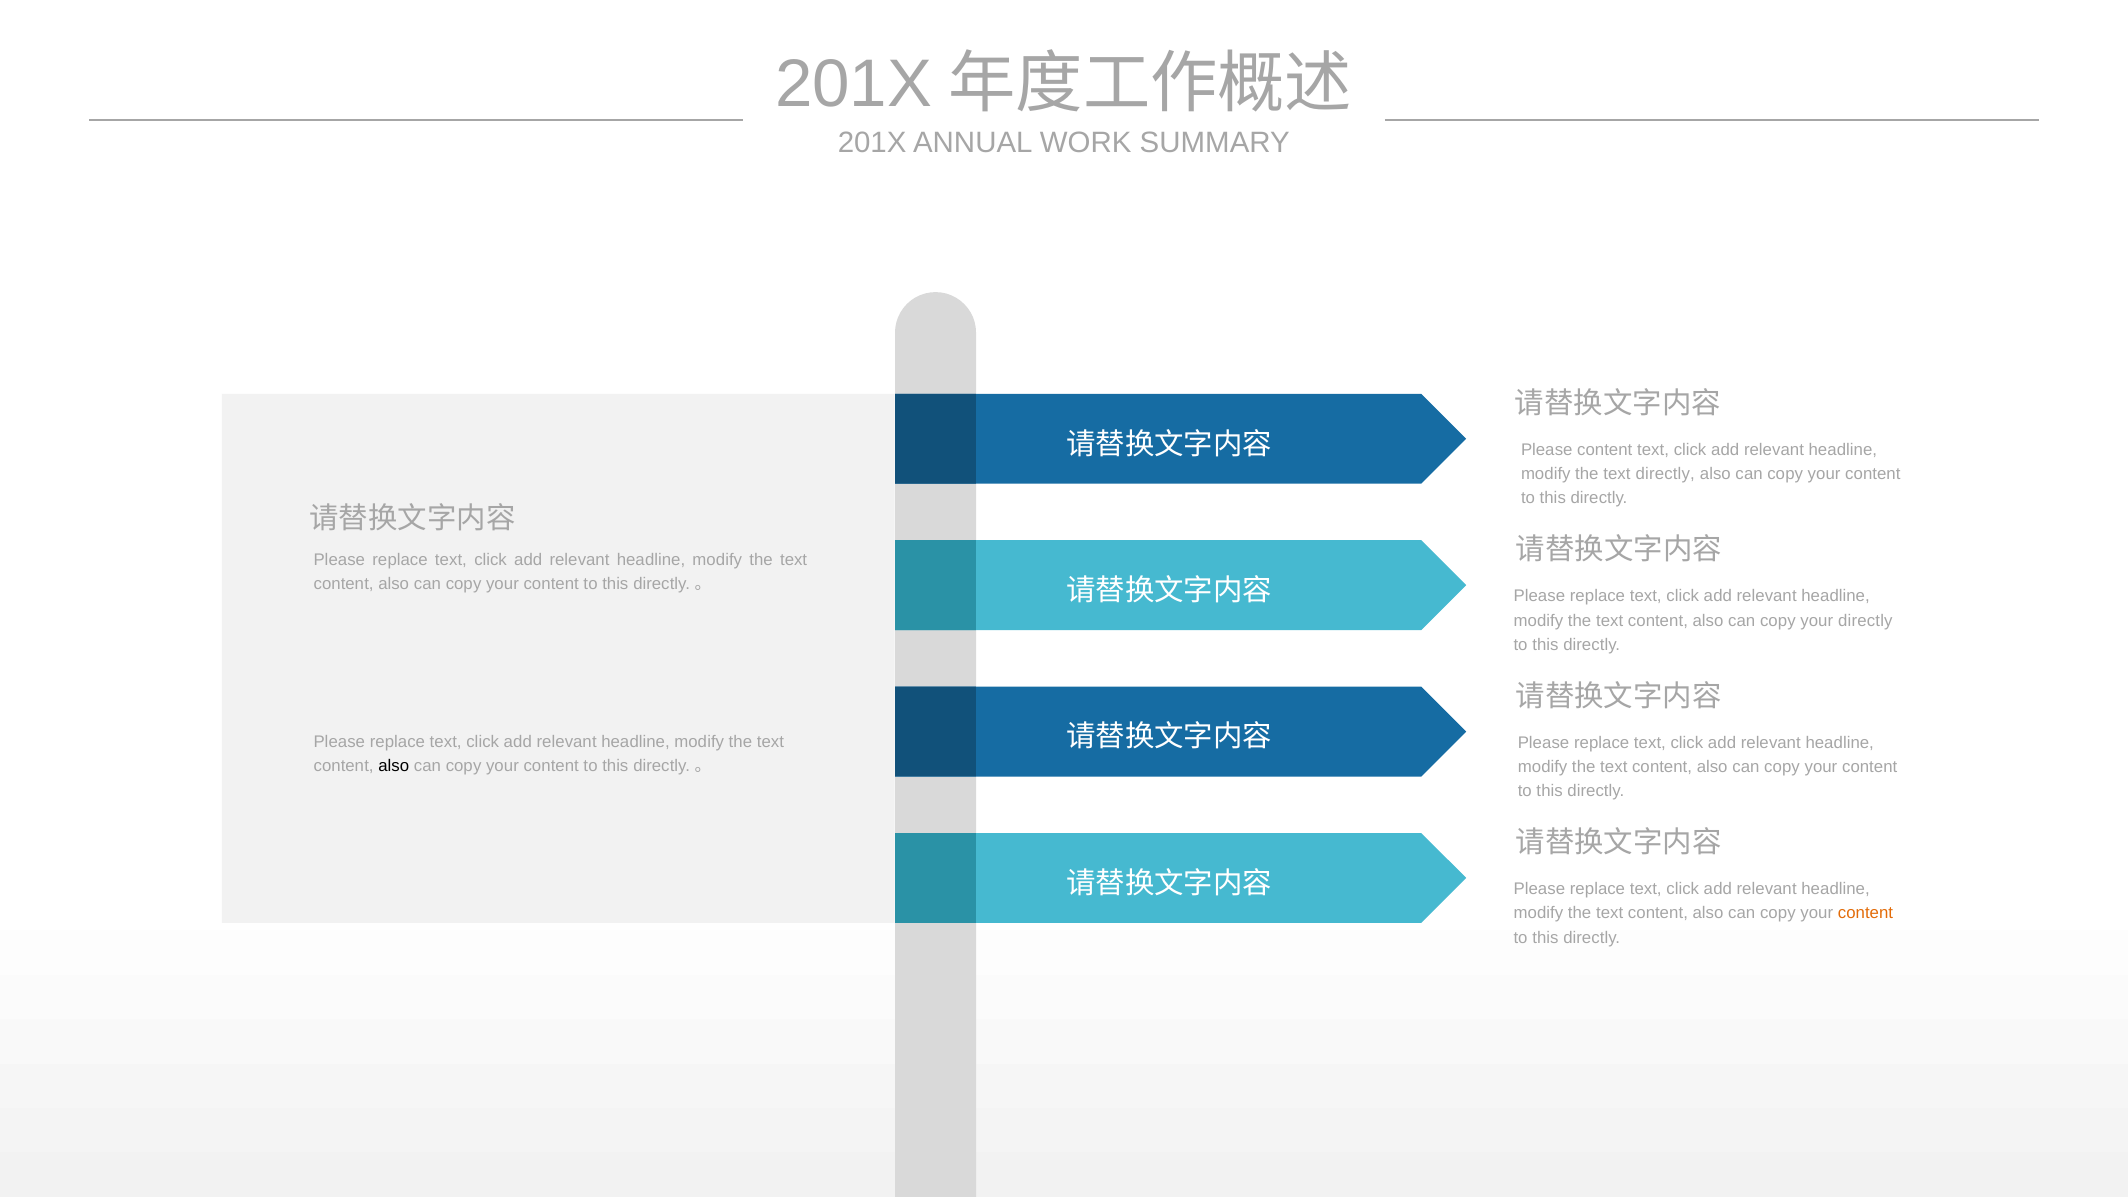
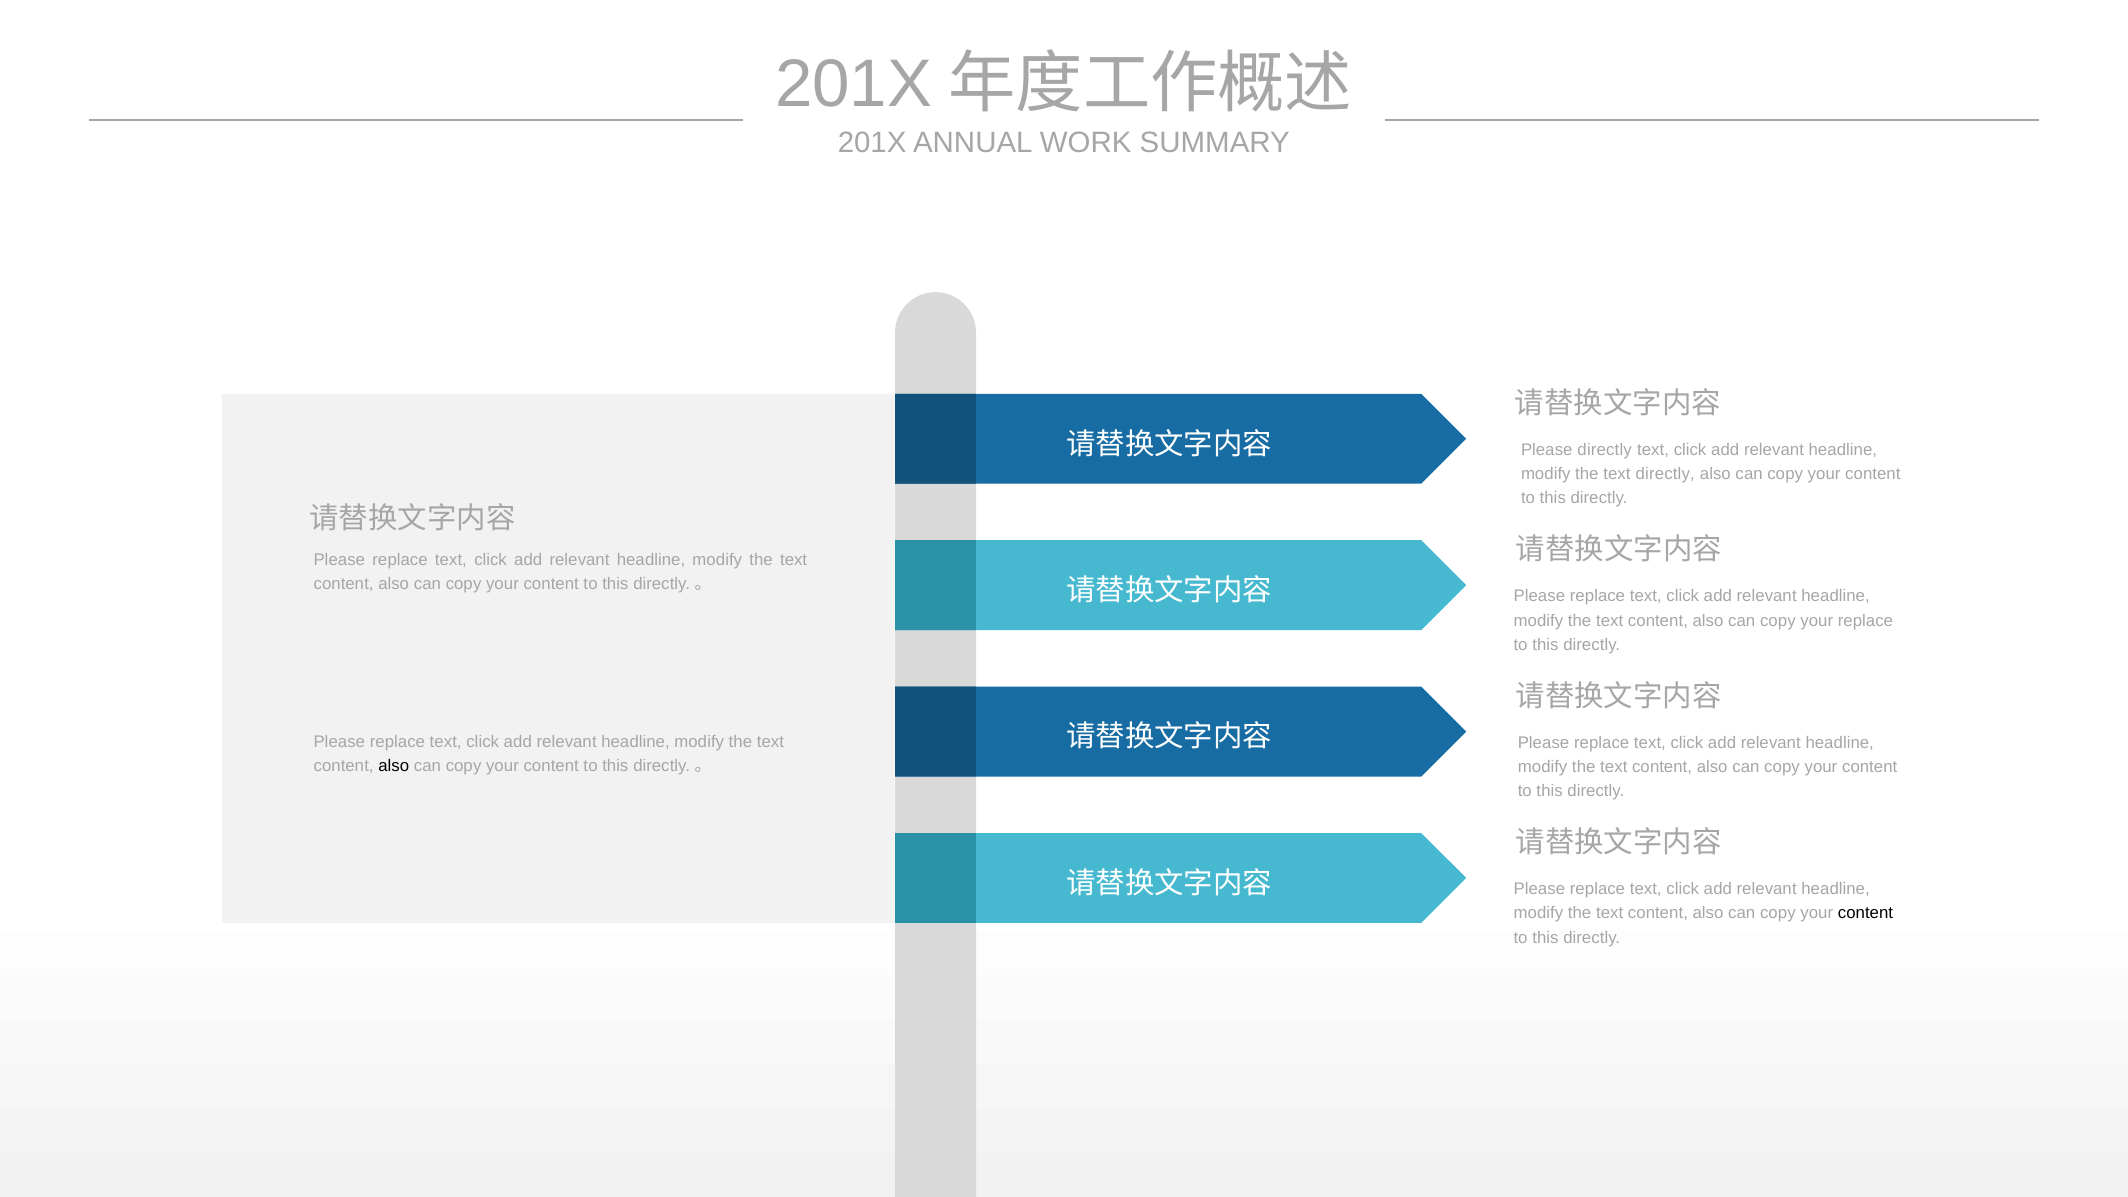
Please content: content -> directly
your directly: directly -> replace
content at (1865, 913) colour: orange -> black
